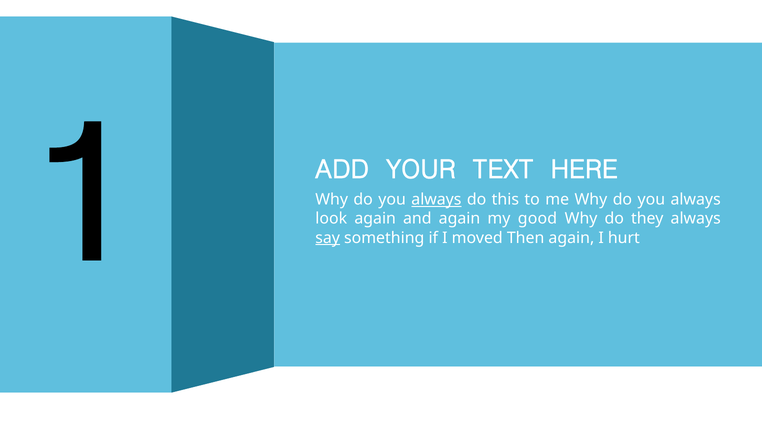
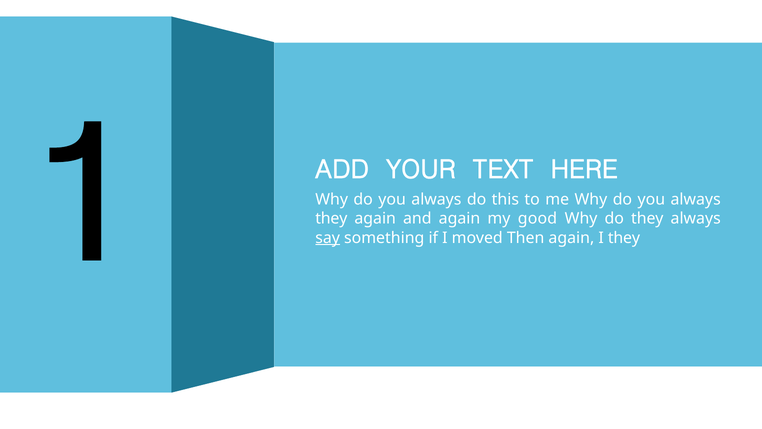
always at (436, 199) underline: present -> none
look at (331, 219): look -> they
I hurt: hurt -> they
